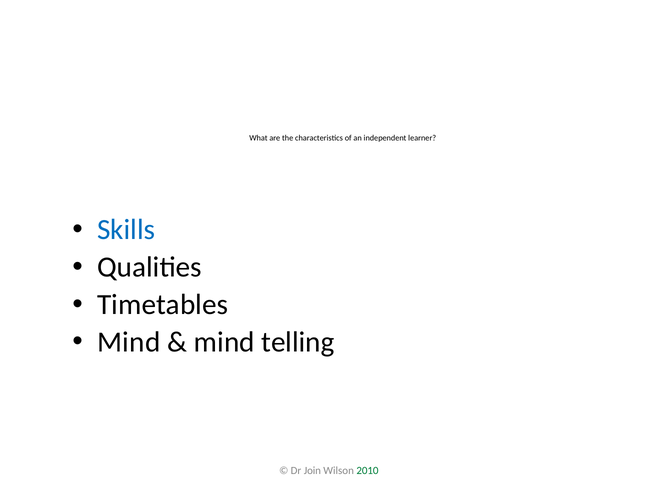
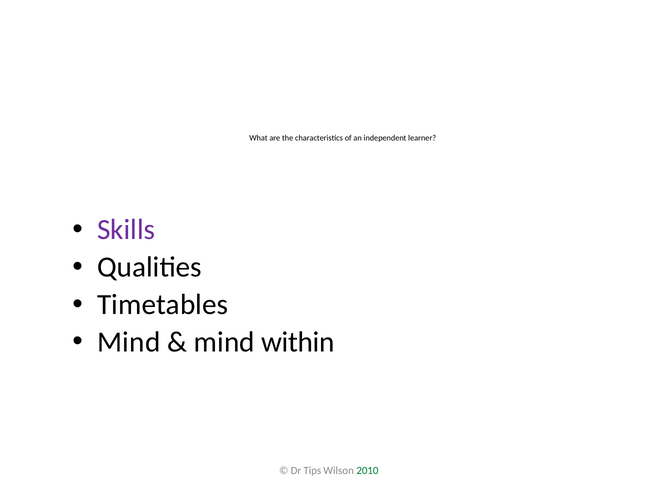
Skills colour: blue -> purple
telling: telling -> within
Join: Join -> Tips
